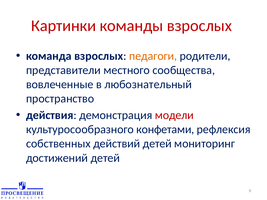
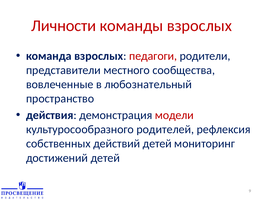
Картинки: Картинки -> Личности
педагоги colour: orange -> red
конфетами: конфетами -> родителей
